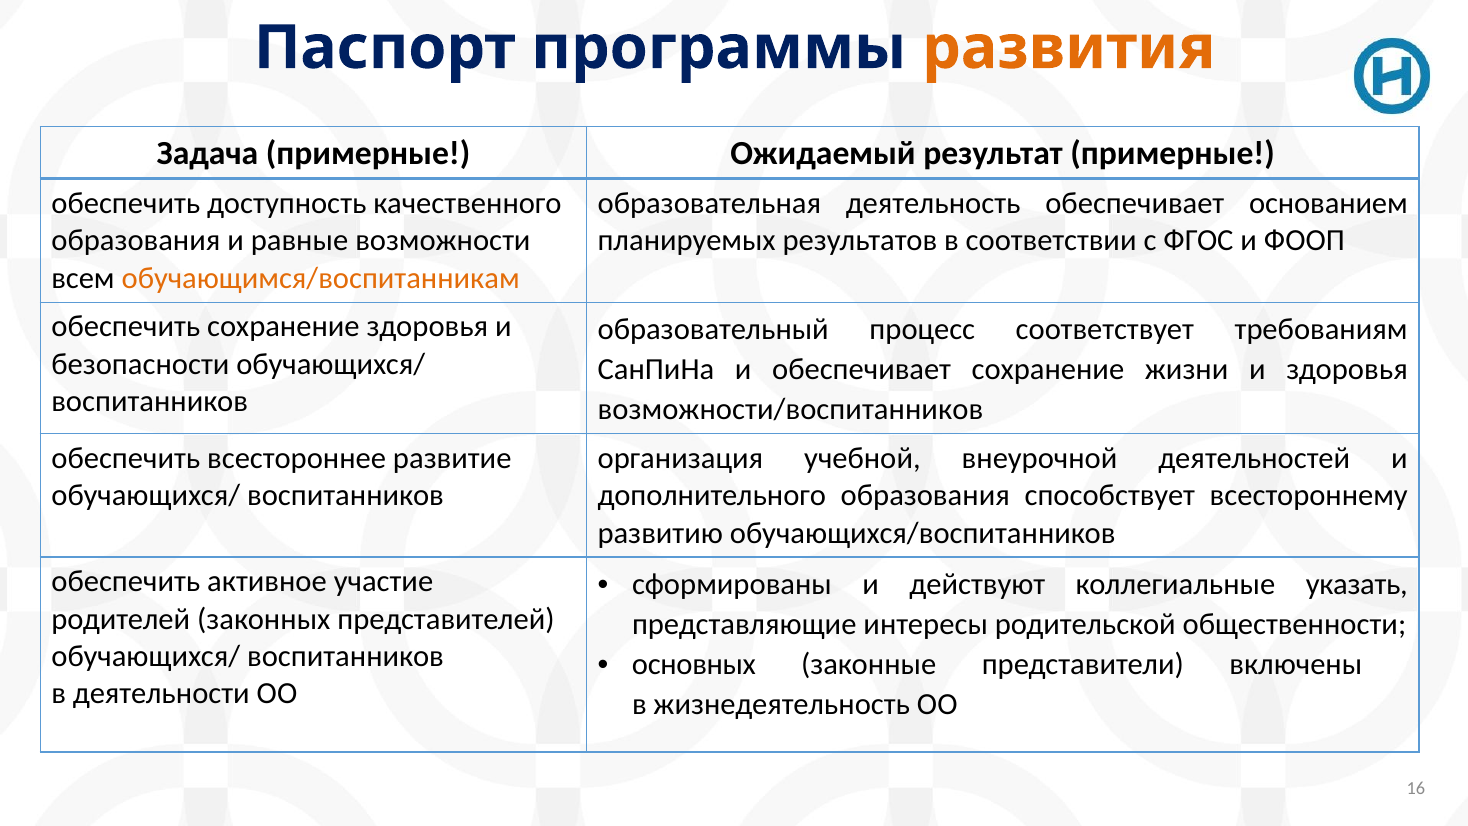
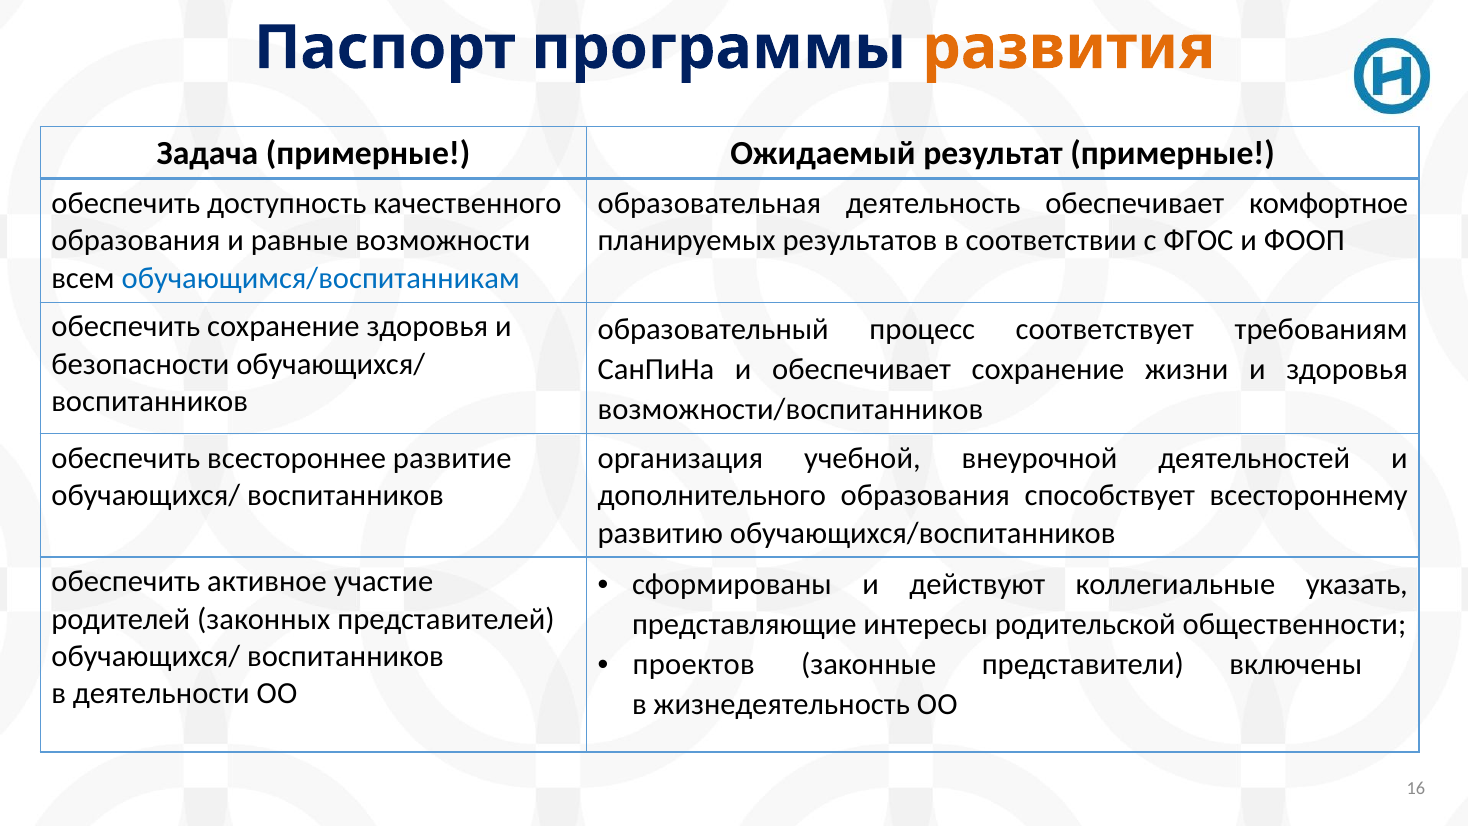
основанием: основанием -> комфортное
обучающимся/воспитанникам colour: orange -> blue
основных: основных -> проектов
